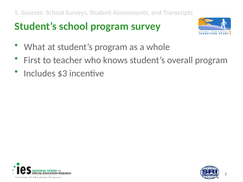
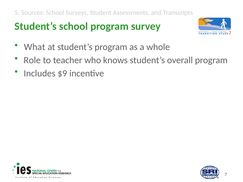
First: First -> Role
$3: $3 -> $9
